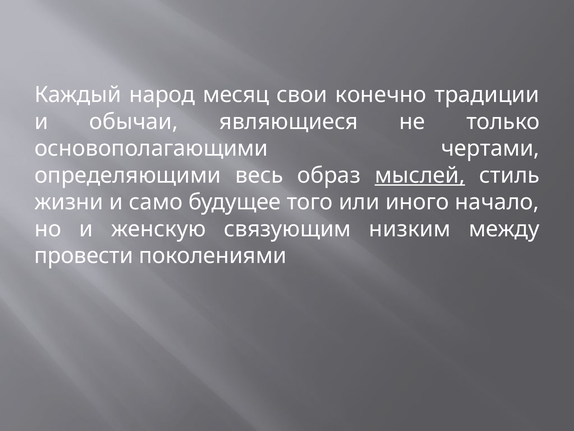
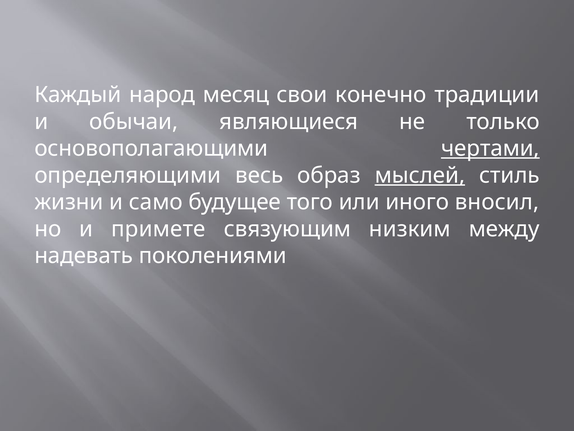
чертами underline: none -> present
начало: начало -> вносил
женскую: женскую -> примете
провести: провести -> надевать
